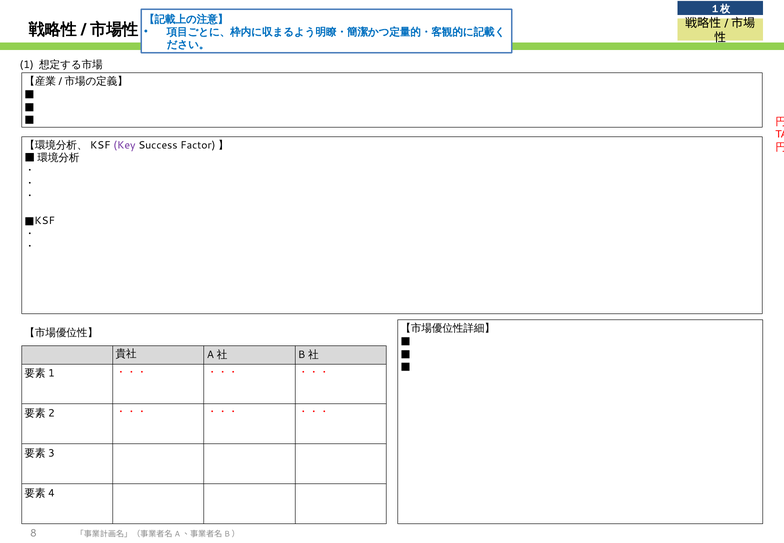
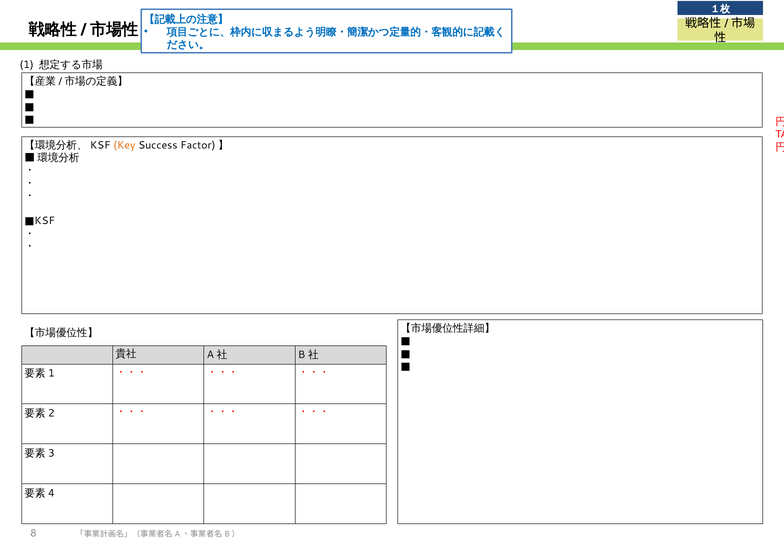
Key colour: purple -> orange
